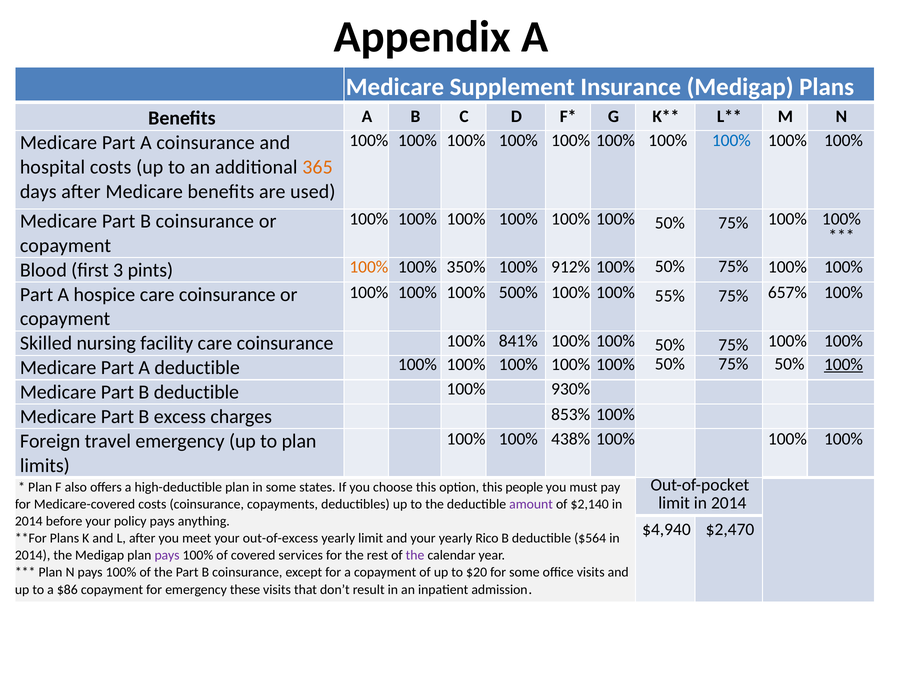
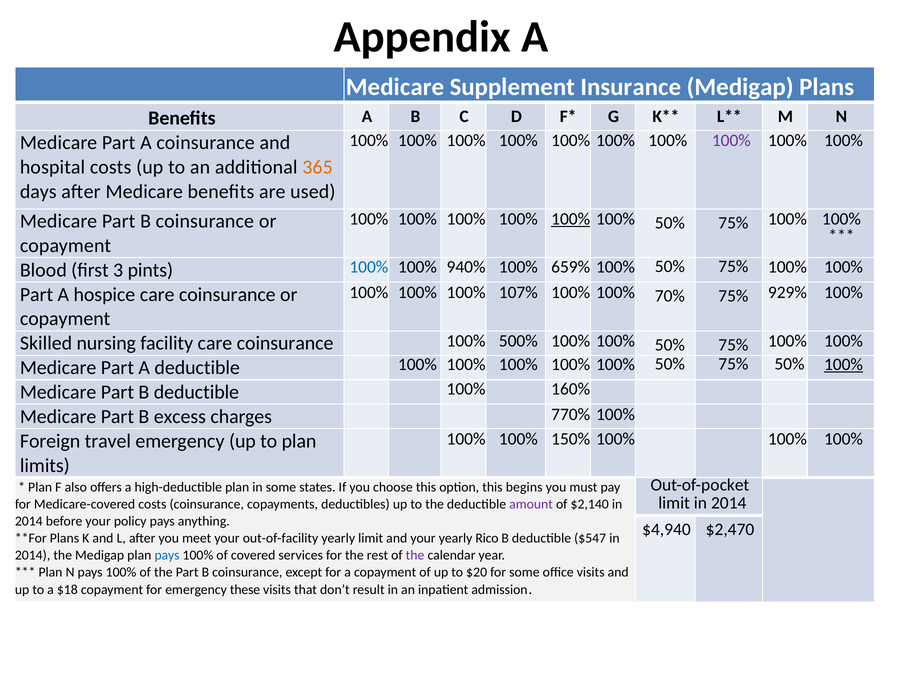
100% at (731, 141) colour: blue -> purple
100% at (571, 219) underline: none -> present
100% at (369, 267) colour: orange -> blue
350%: 350% -> 940%
912%: 912% -> 659%
500%: 500% -> 107%
55%: 55% -> 70%
657%: 657% -> 929%
841%: 841% -> 500%
930%: 930% -> 160%
853%: 853% -> 770%
438%: 438% -> 150%
people: people -> begins
out-of-excess: out-of-excess -> out-of-facility
$564: $564 -> $547
pays at (167, 555) colour: purple -> blue
$86: $86 -> $18
